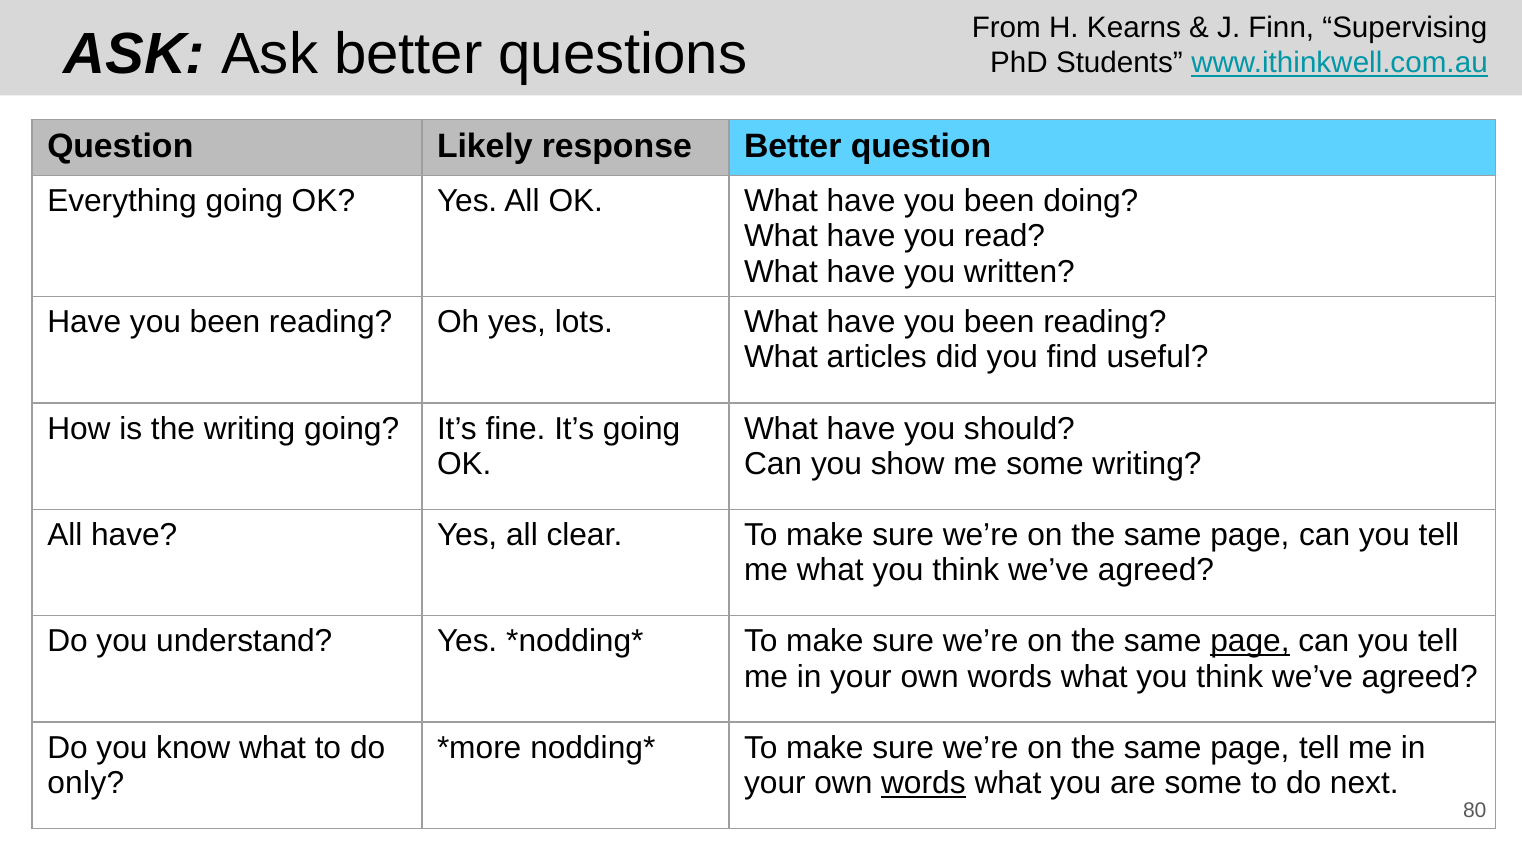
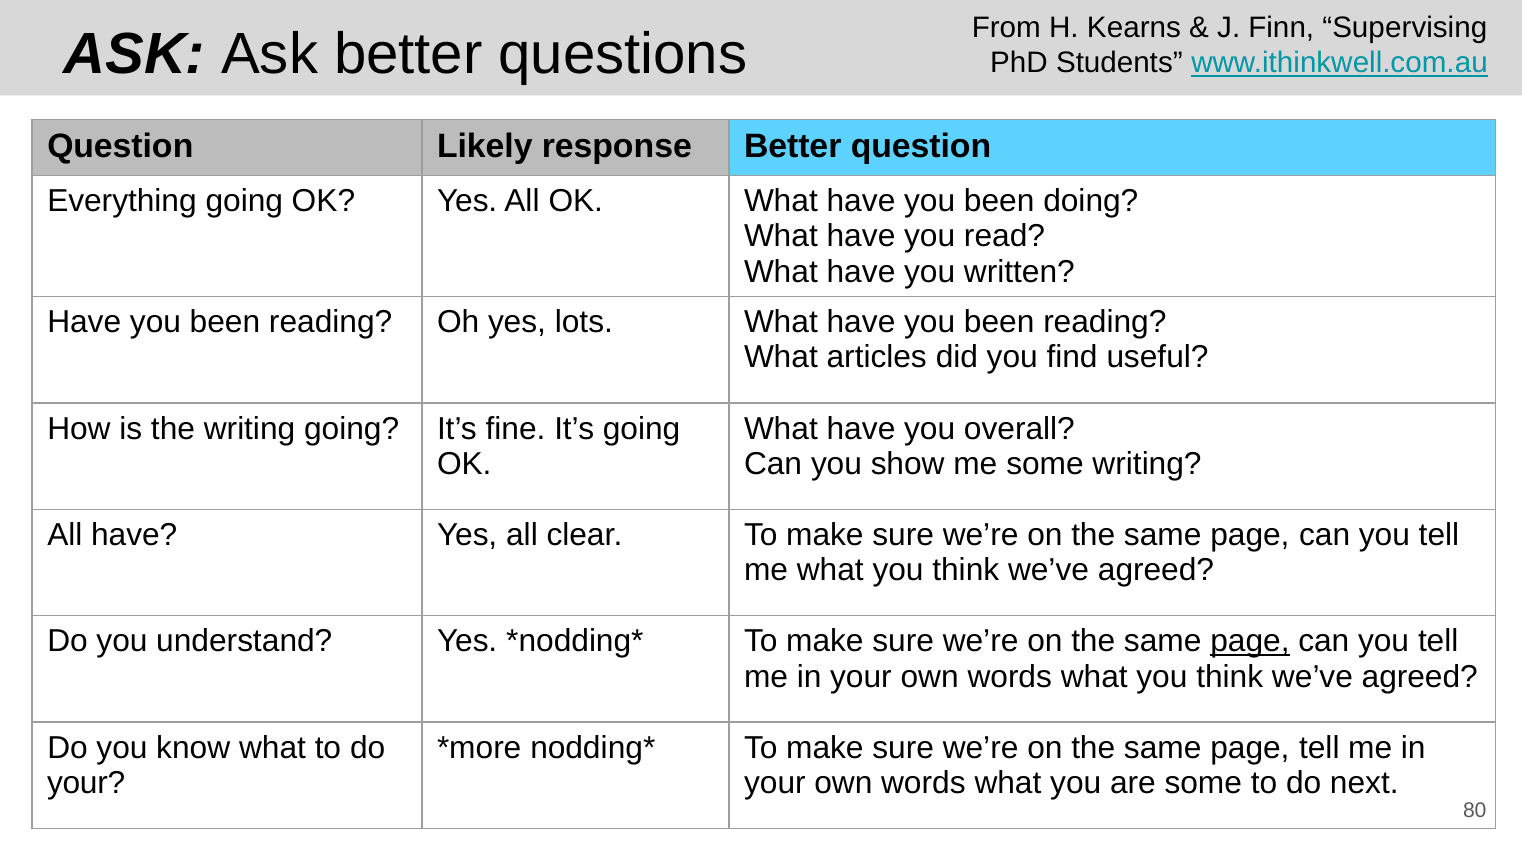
should: should -> overall
only at (86, 783): only -> your
words at (923, 783) underline: present -> none
